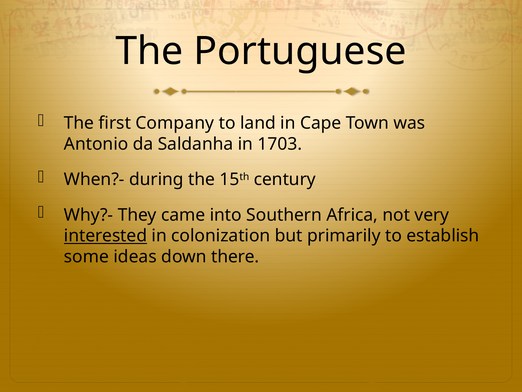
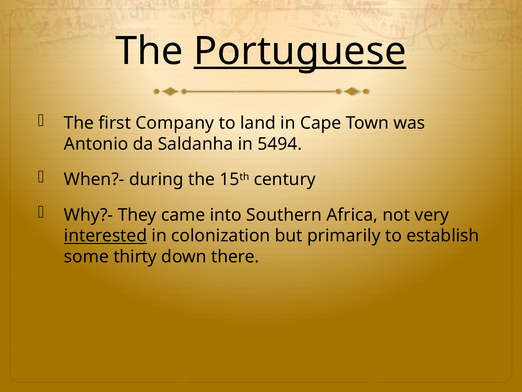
Portuguese underline: none -> present
1703: 1703 -> 5494
ideas: ideas -> thirty
